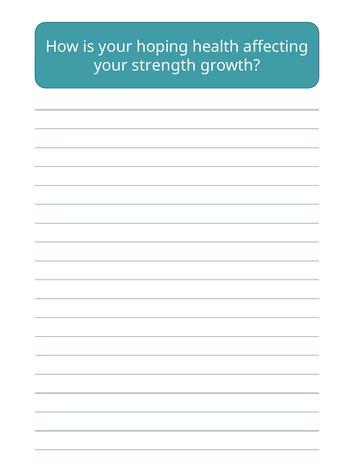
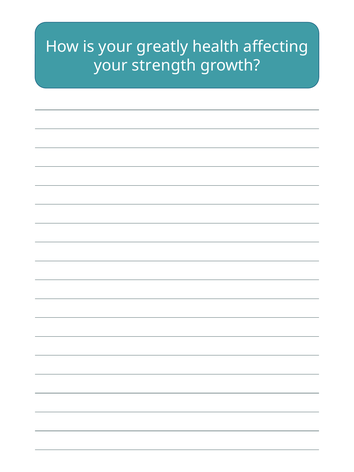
hoping: hoping -> greatly
